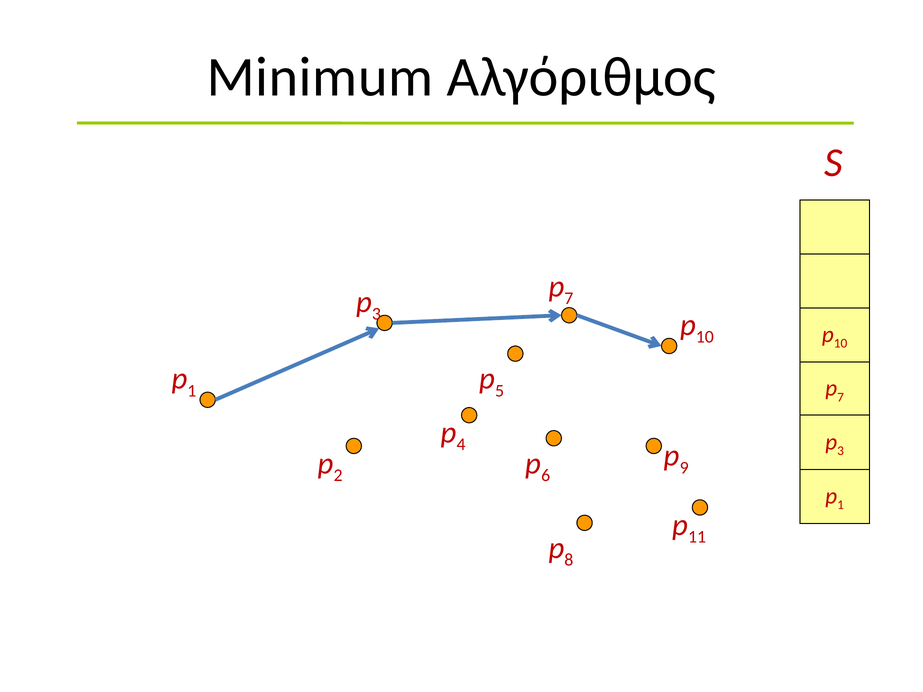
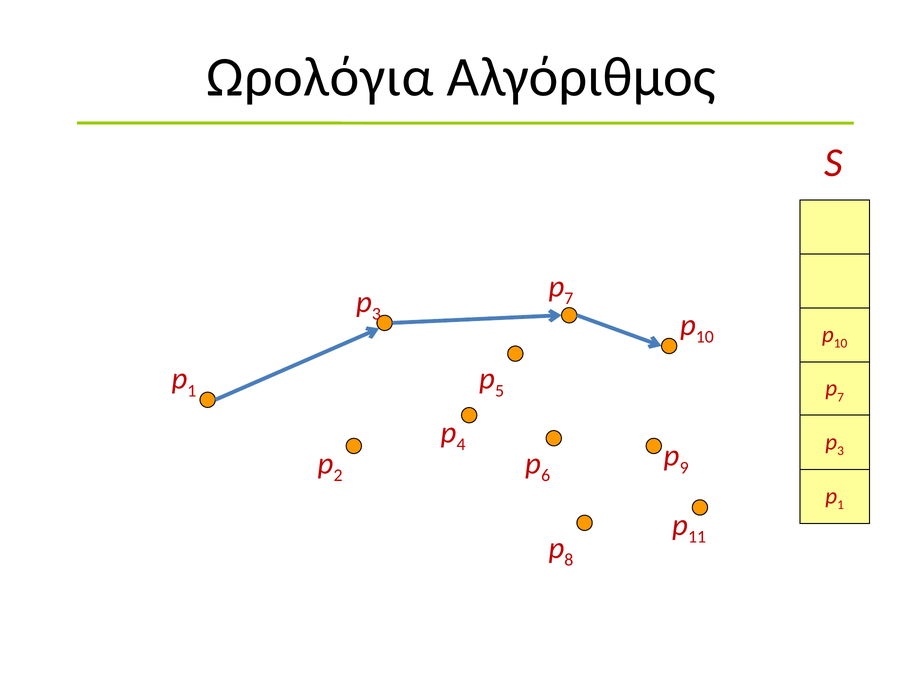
Minimum: Minimum -> Ωρολόγια
